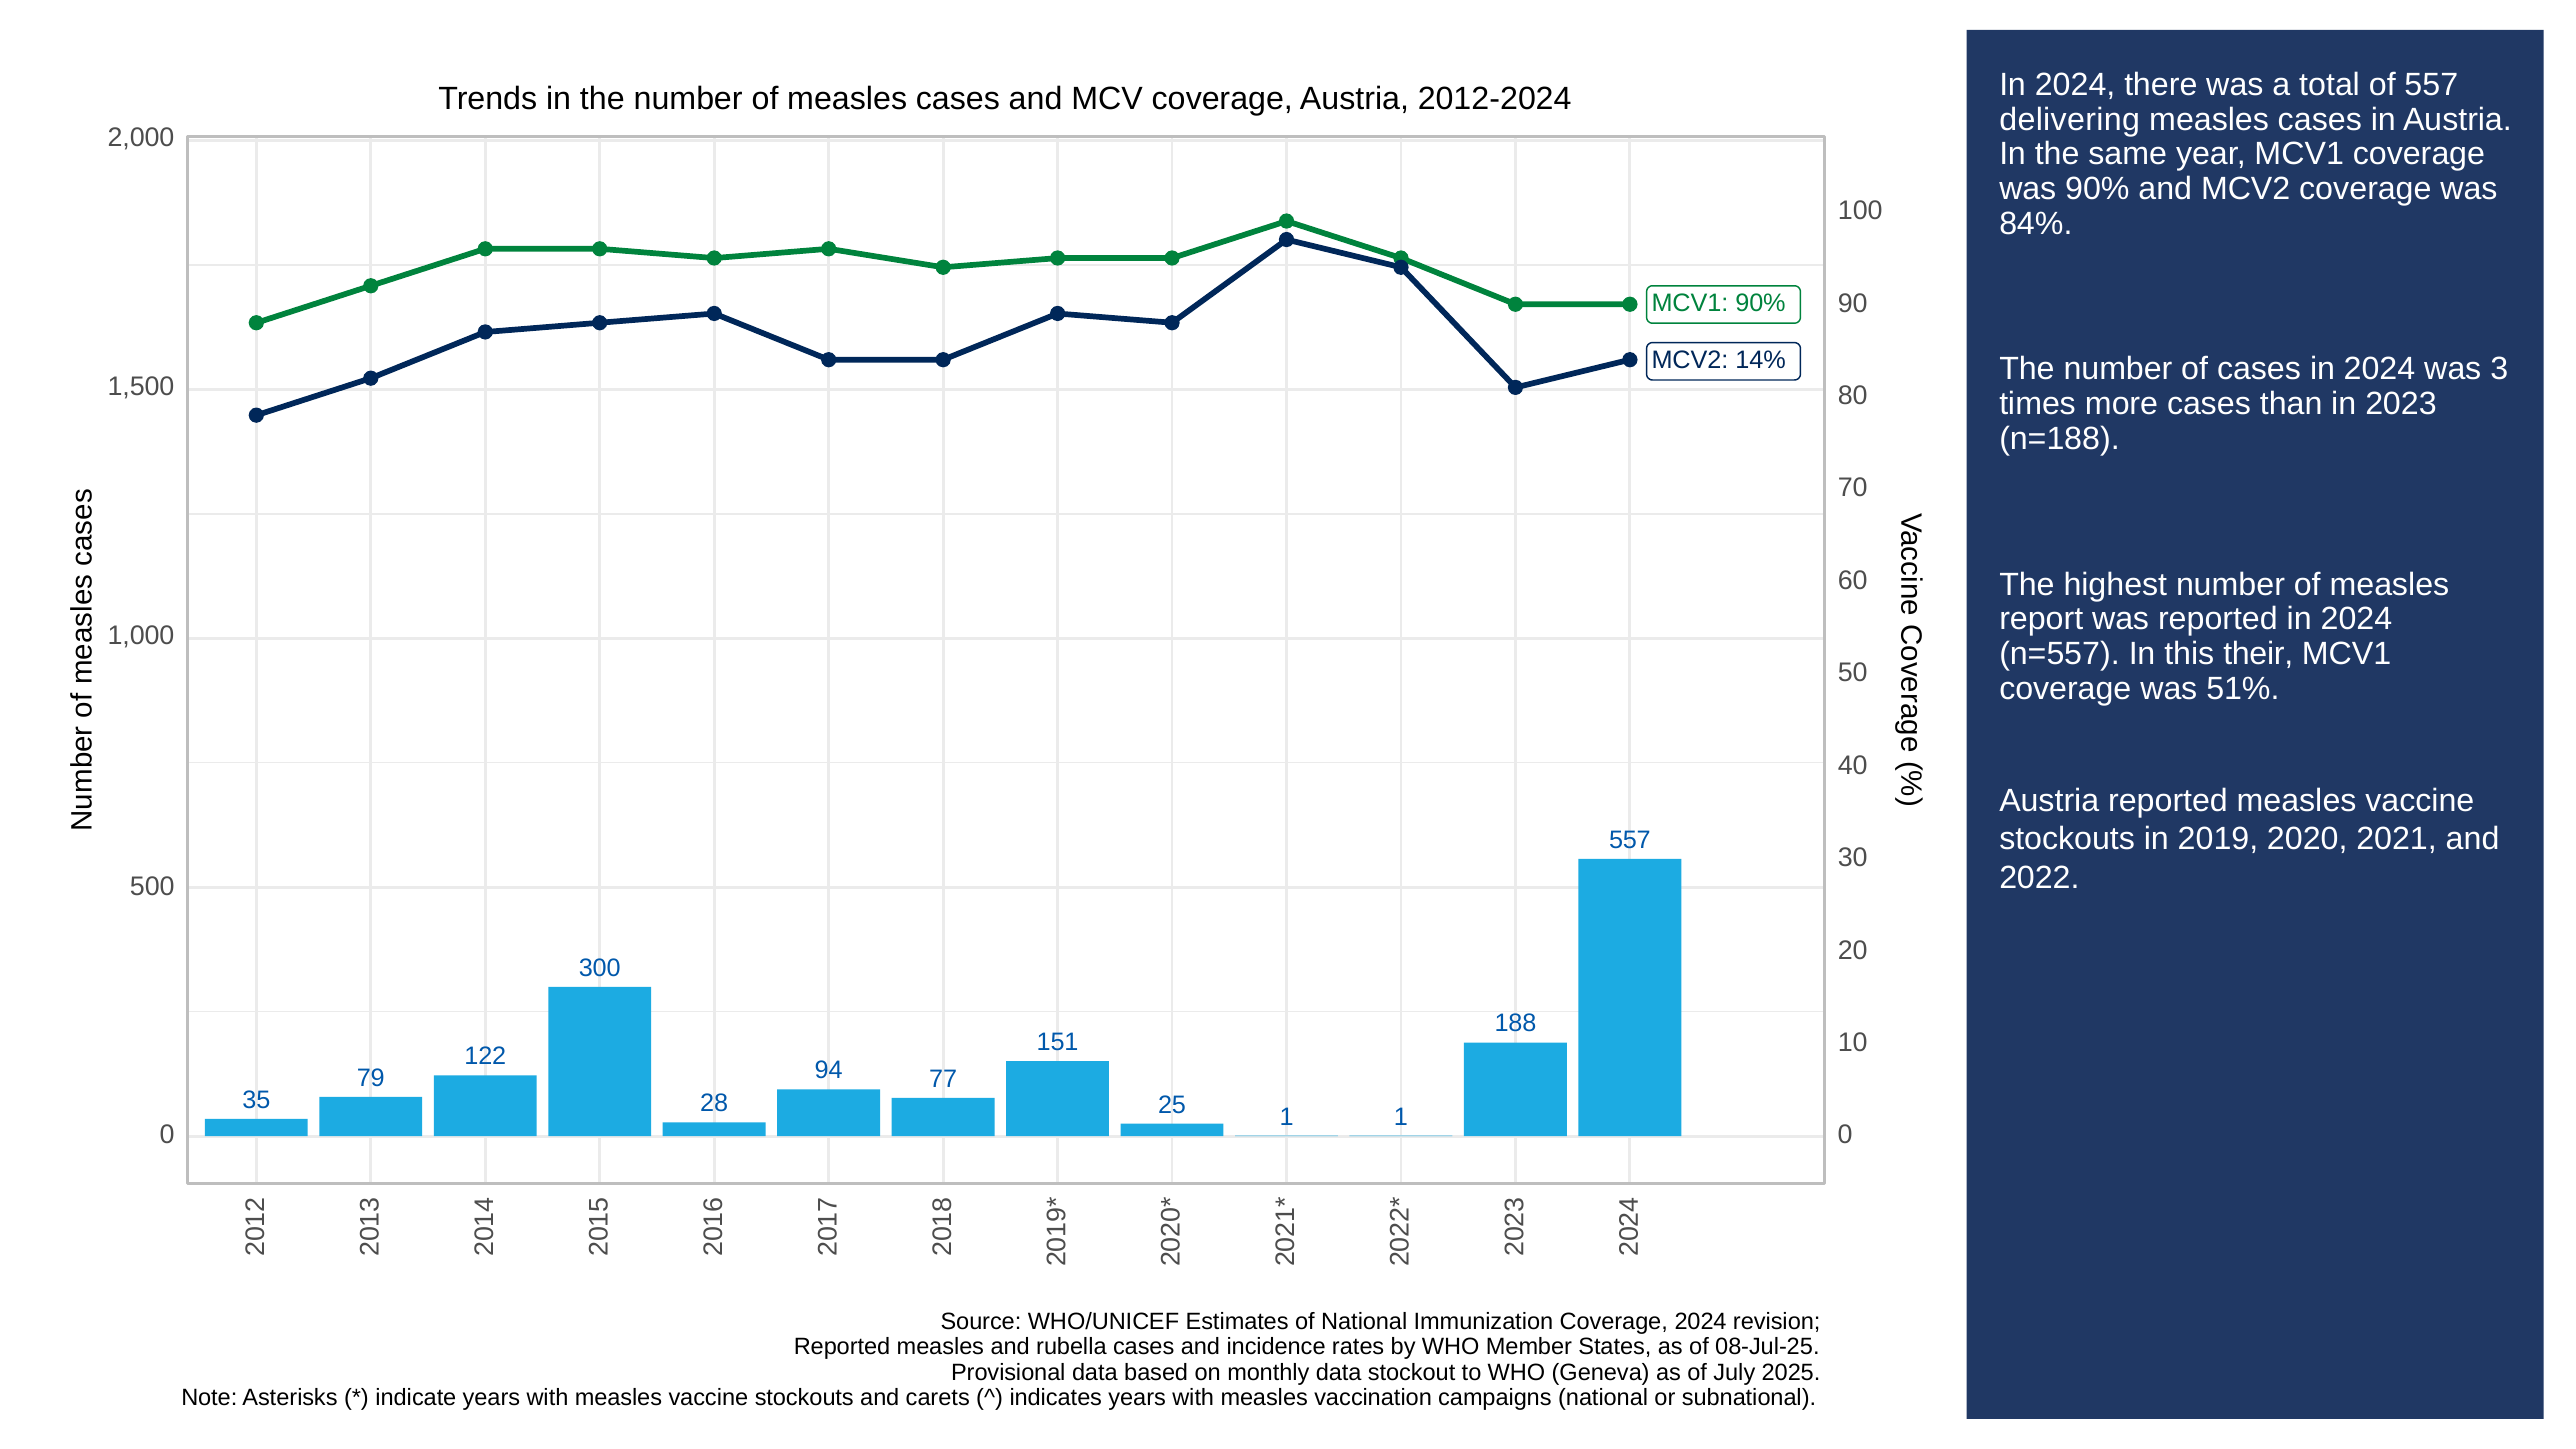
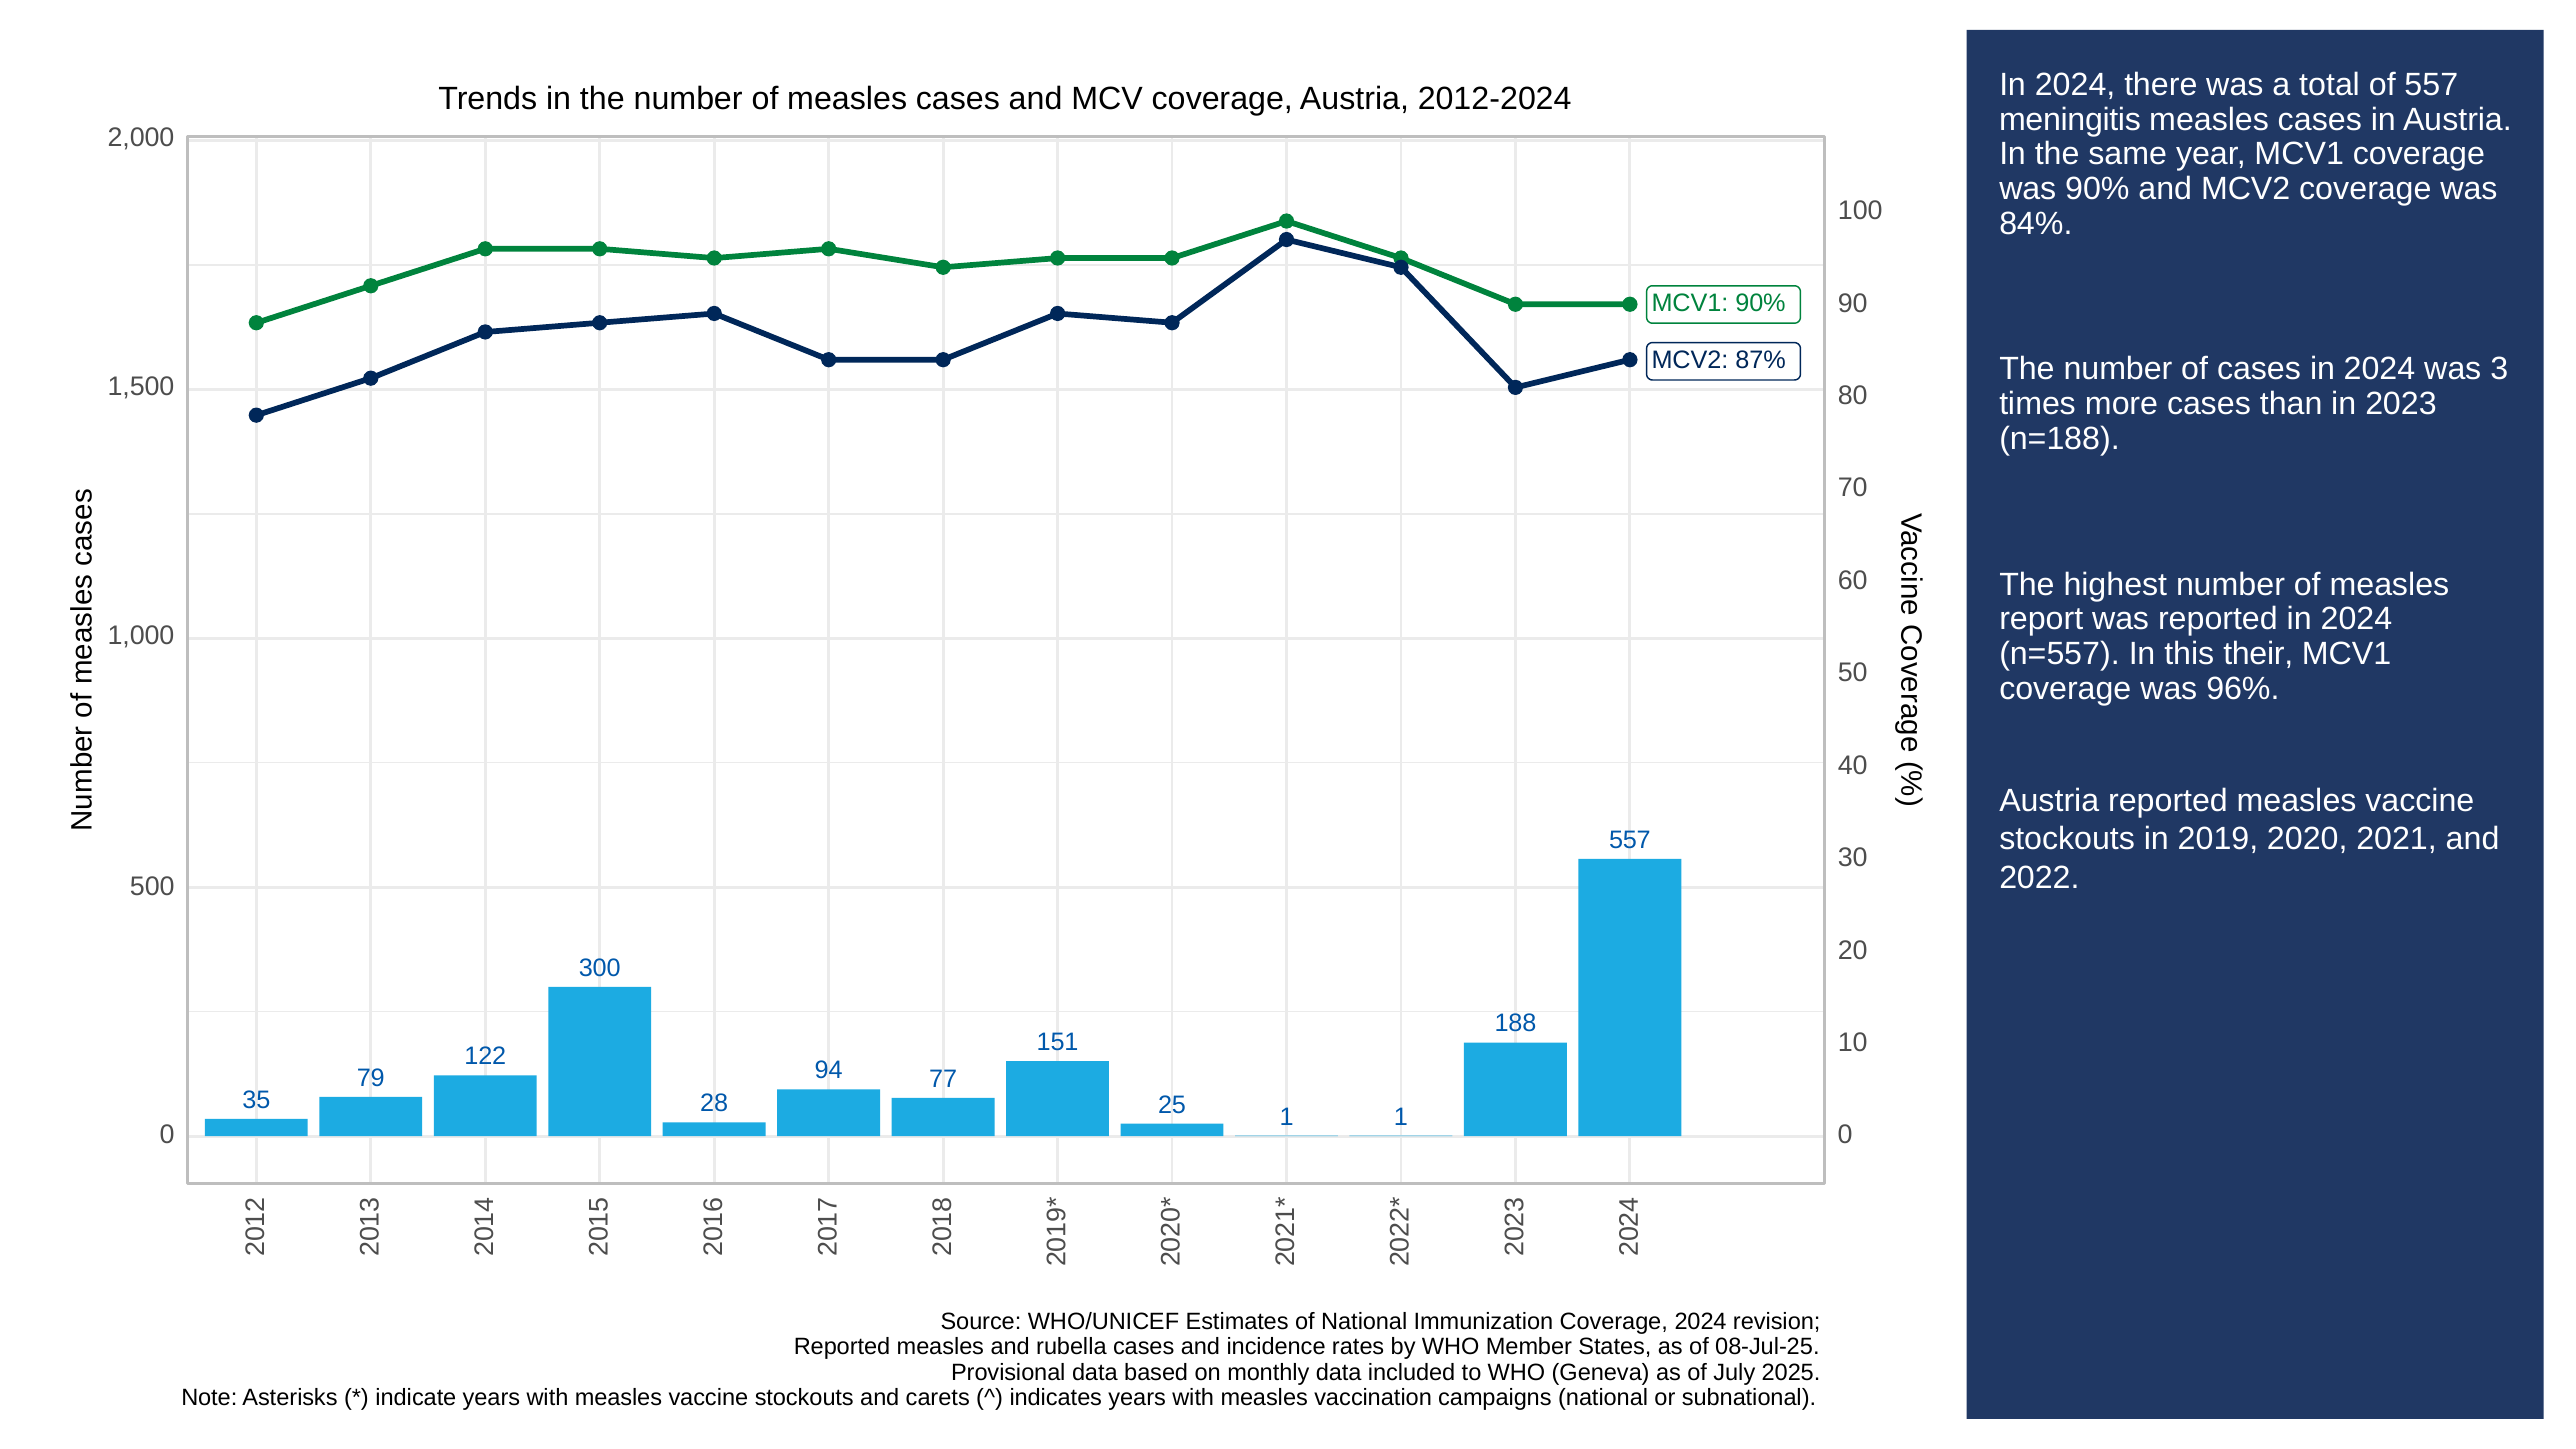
delivering: delivering -> meningitis
14%: 14% -> 87%
51%: 51% -> 96%
stockout: stockout -> included
